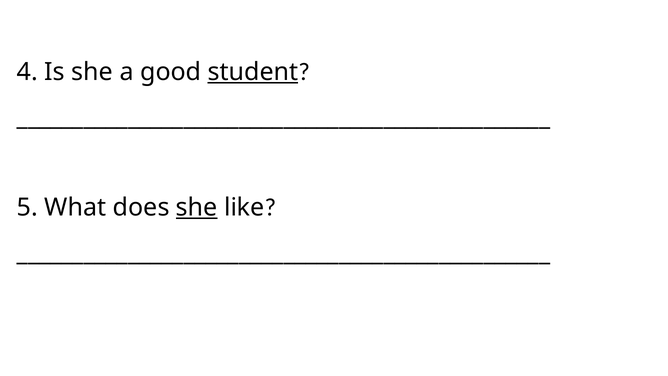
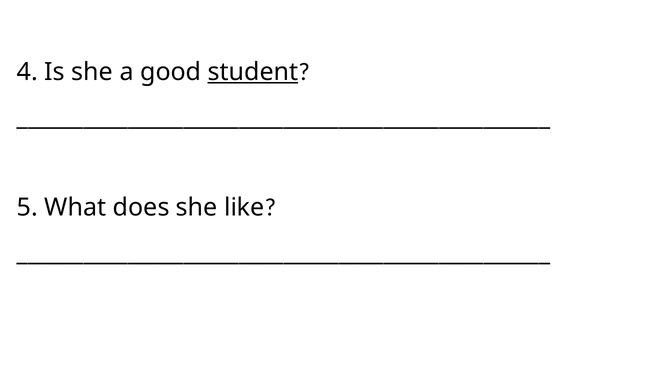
she at (197, 207) underline: present -> none
